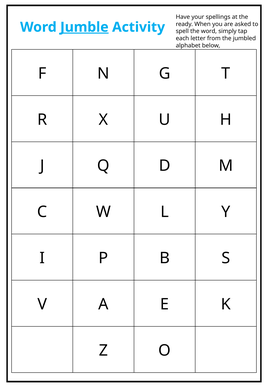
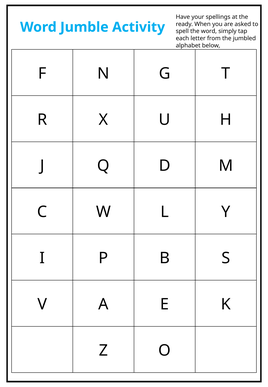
Jumble underline: present -> none
